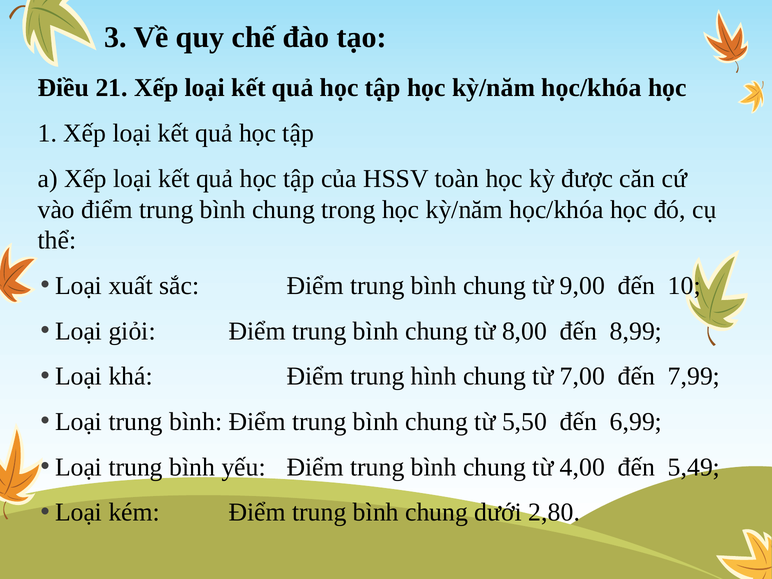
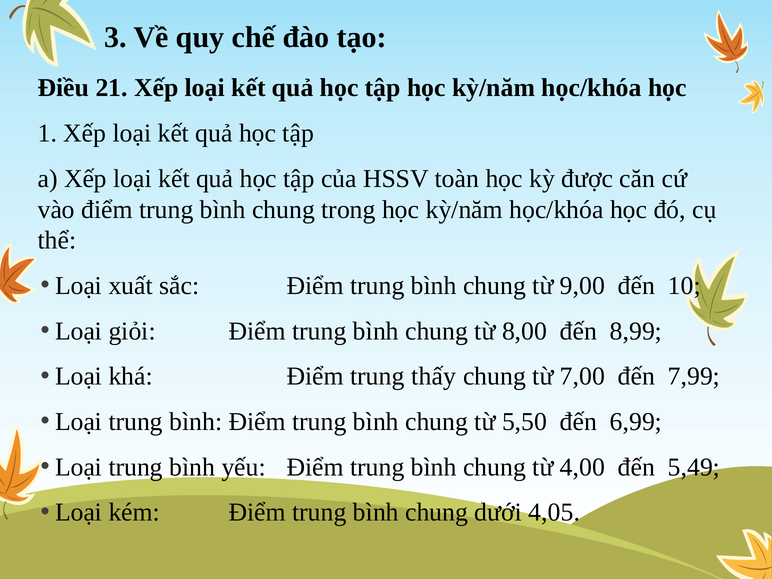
hình: hình -> thấy
2,80: 2,80 -> 4,05
